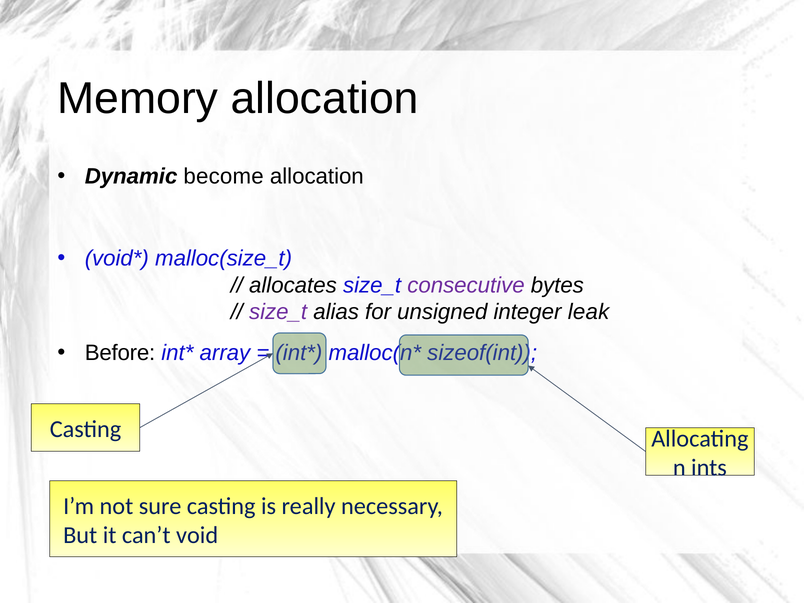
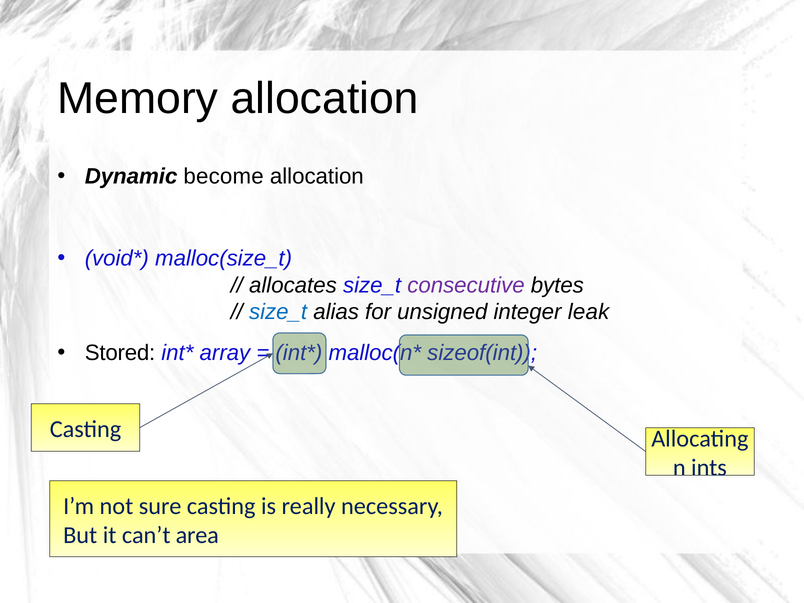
size_t at (278, 312) colour: purple -> blue
Before: Before -> Stored
void: void -> area
